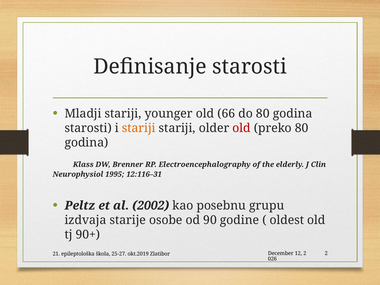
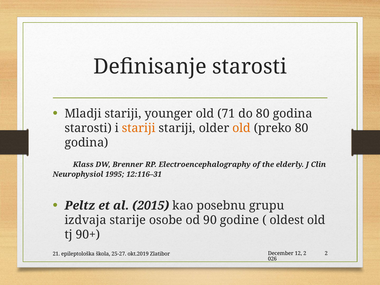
66: 66 -> 71
old at (242, 128) colour: red -> orange
2002: 2002 -> 2015
